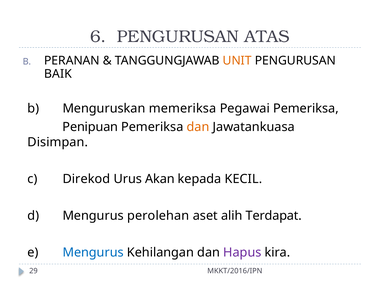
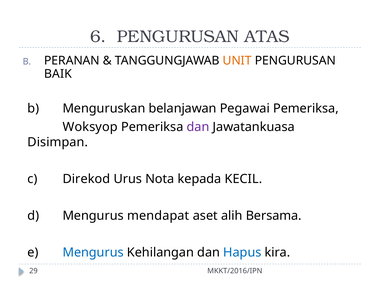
memeriksa: memeriksa -> belanjawan
Penipuan: Penipuan -> Woksyop
dan at (198, 127) colour: orange -> purple
Akan: Akan -> Nota
perolehan: perolehan -> mendapat
Terdapat: Terdapat -> Bersama
Hapus colour: purple -> blue
